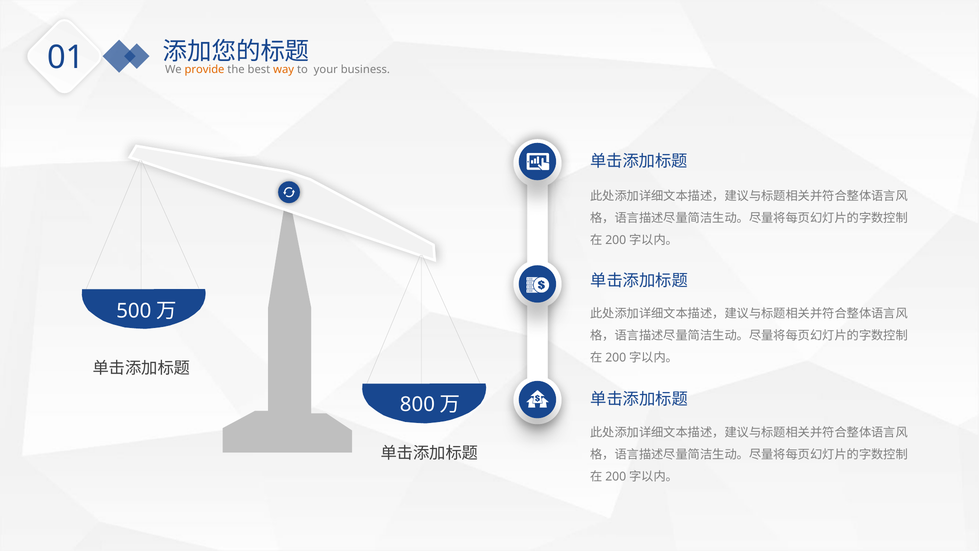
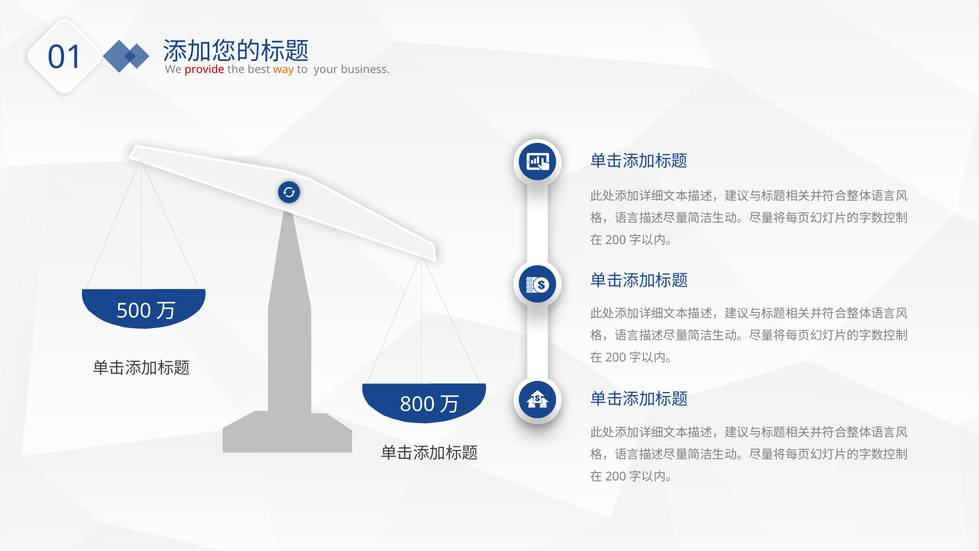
provide colour: orange -> red
